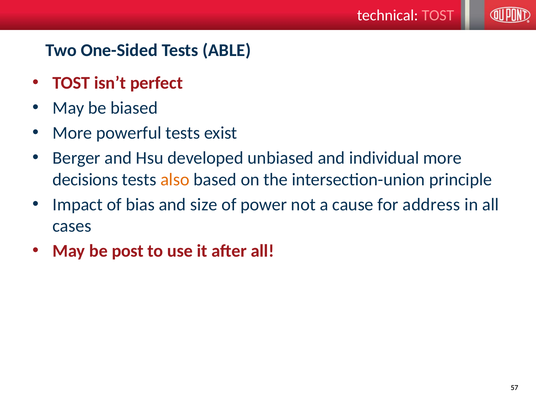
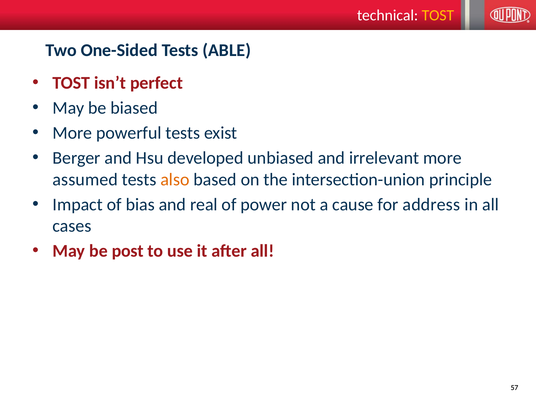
TOST at (438, 15) colour: pink -> yellow
individual: individual -> irrelevant
decisions: decisions -> assumed
size: size -> real
